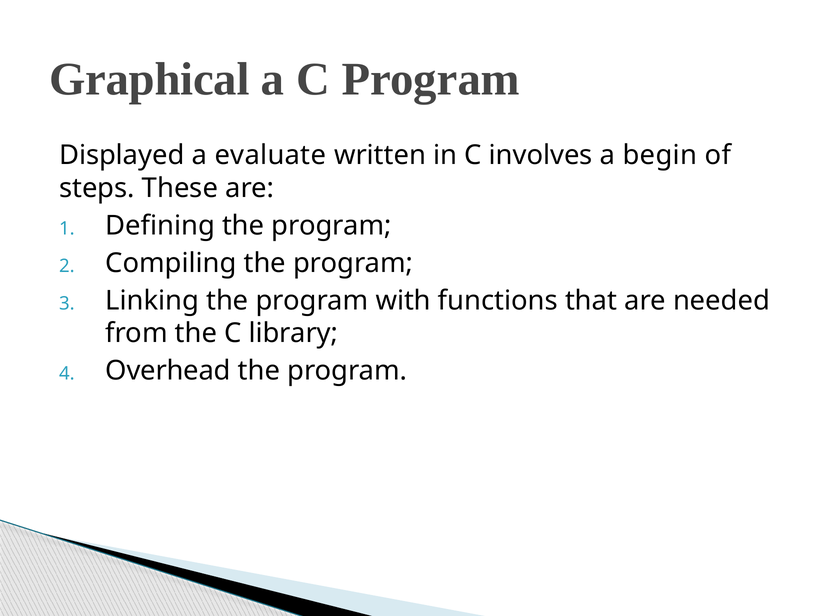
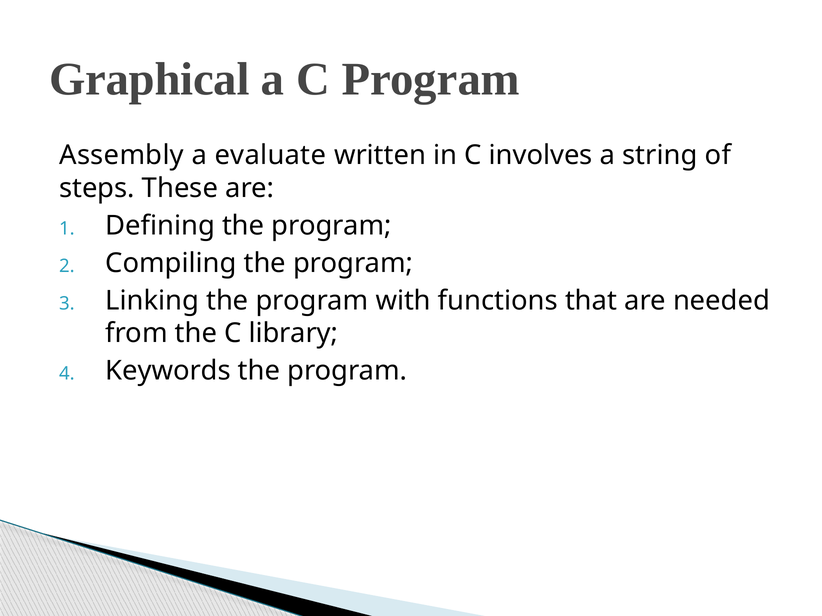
Displayed: Displayed -> Assembly
begin: begin -> string
Overhead: Overhead -> Keywords
